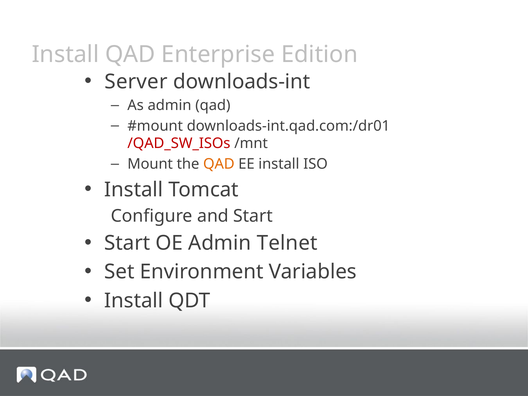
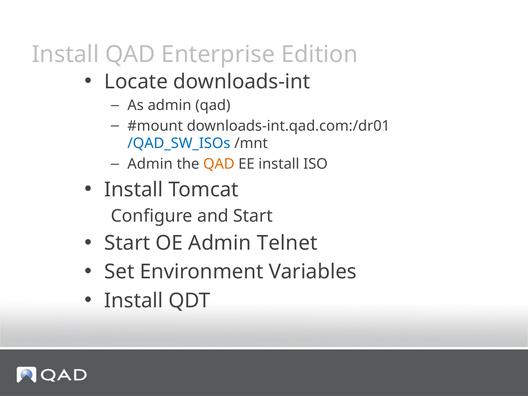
Server: Server -> Locate
/QAD_SW_ISOs colour: red -> blue
Mount at (150, 164): Mount -> Admin
